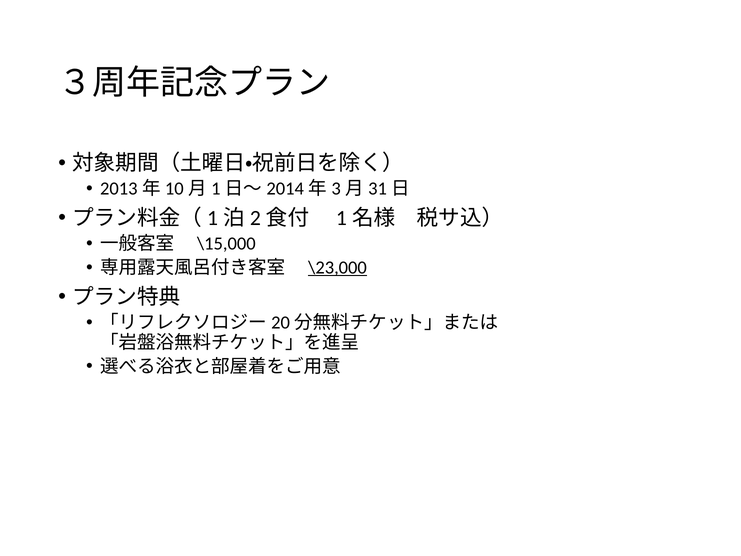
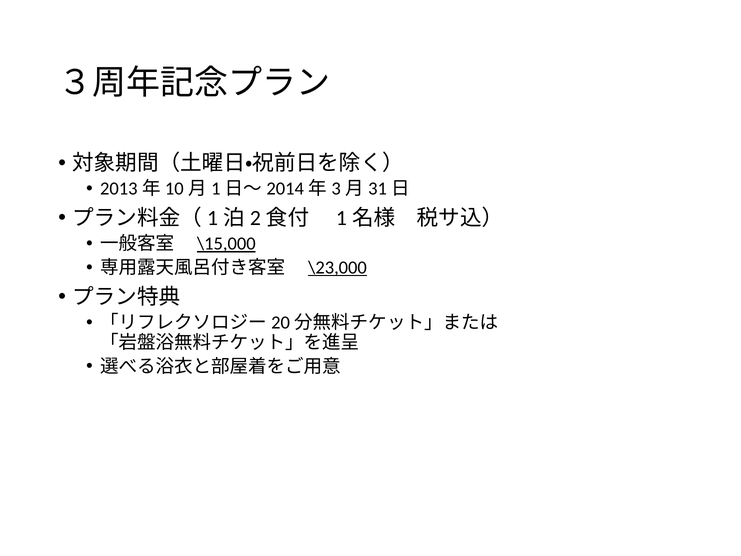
\15,000 underline: none -> present
